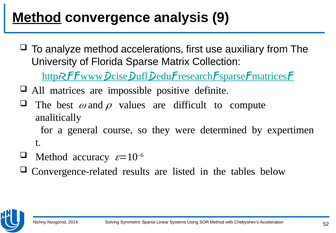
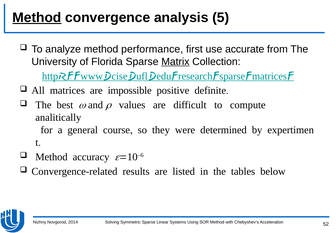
9: 9 -> 5
accelerations: accelerations -> performance
auxiliary: auxiliary -> accurate
Matrix underline: none -> present
